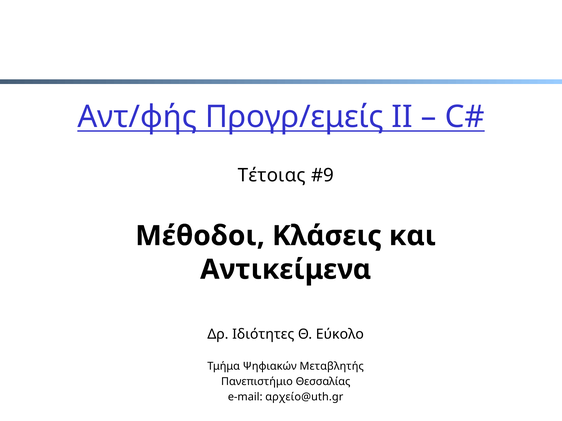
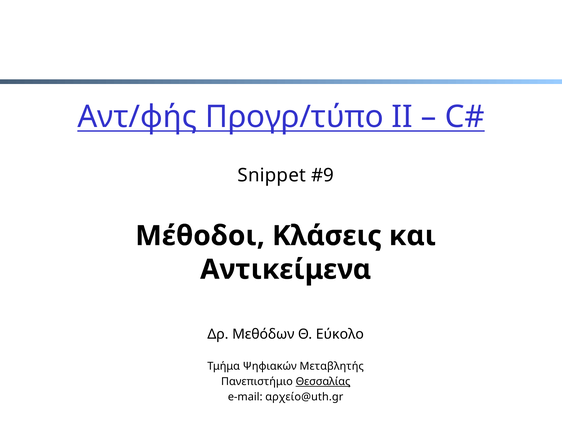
Προγρ/εμείς: Προγρ/εμείς -> Προγρ/τύπο
Τέτοιας: Τέτοιας -> Snippet
Ιδιότητες: Ιδιότητες -> Μεθόδων
Θεσσαλίας underline: none -> present
